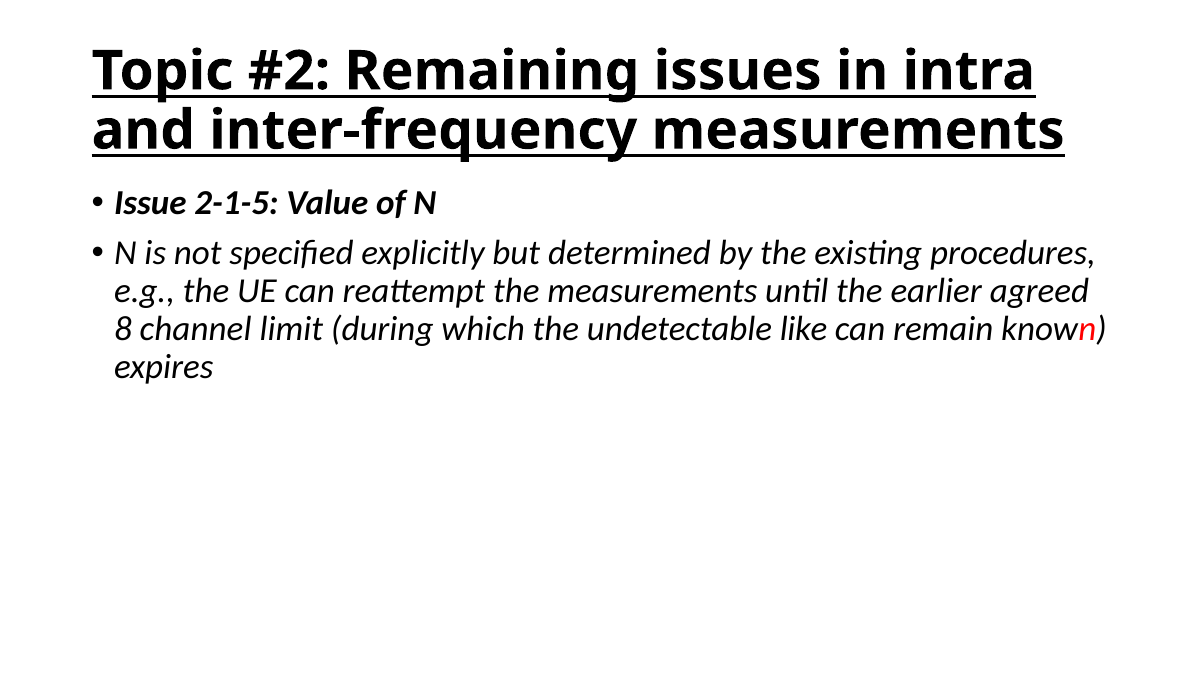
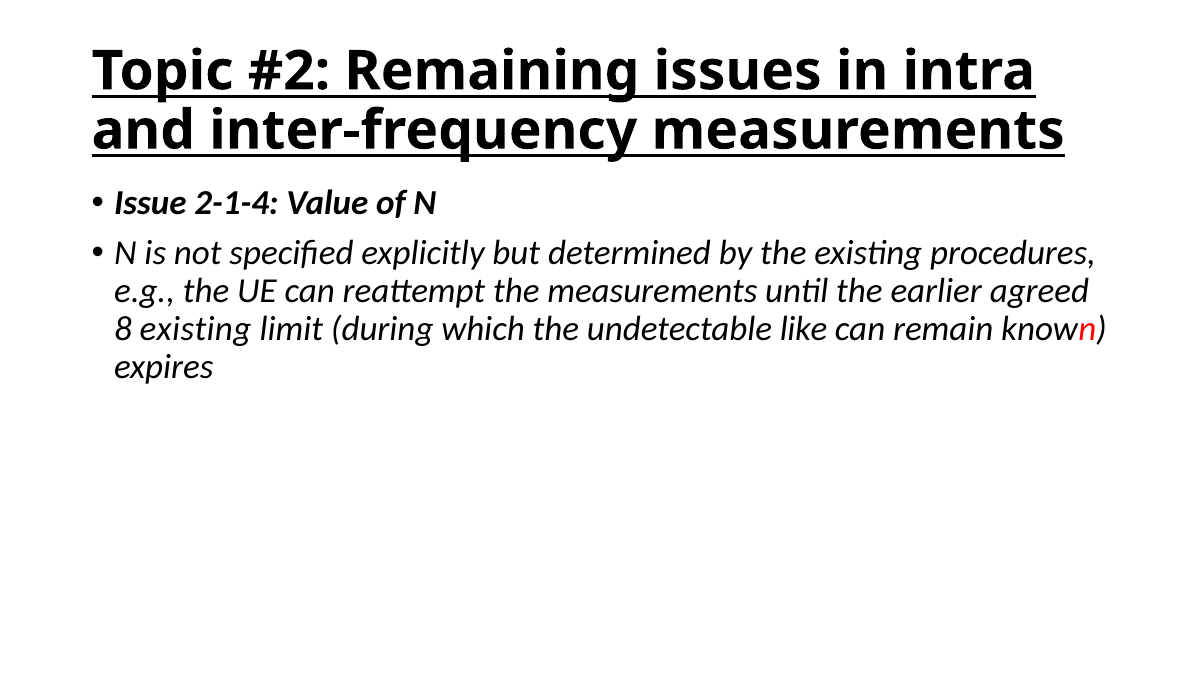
2-1-5: 2-1-5 -> 2-1-4
8 channel: channel -> existing
